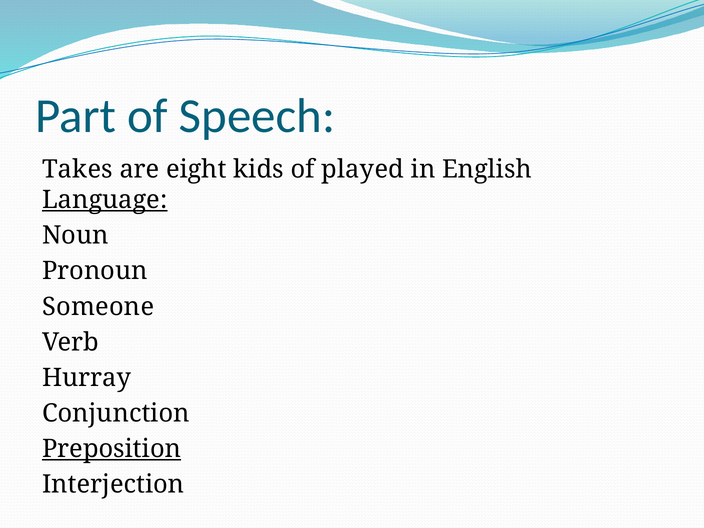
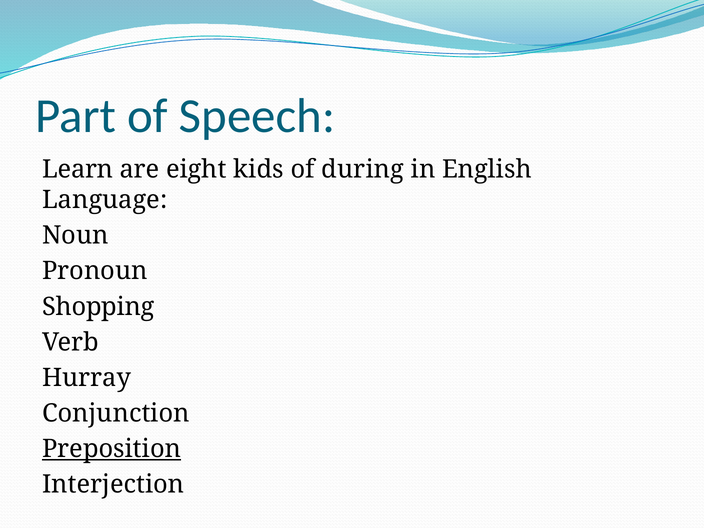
Takes: Takes -> Learn
played: played -> during
Language underline: present -> none
Someone: Someone -> Shopping
